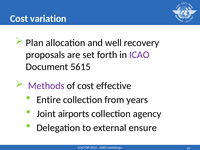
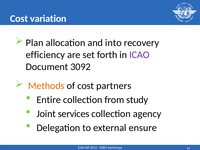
well: well -> into
proposals: proposals -> efficiency
5615: 5615 -> 3092
Methods colour: purple -> orange
effective: effective -> partners
years: years -> study
airports: airports -> services
